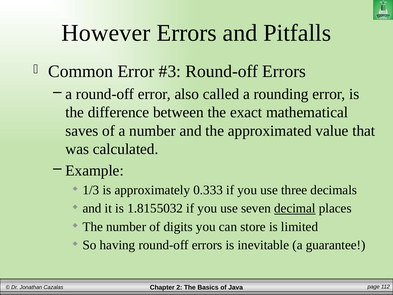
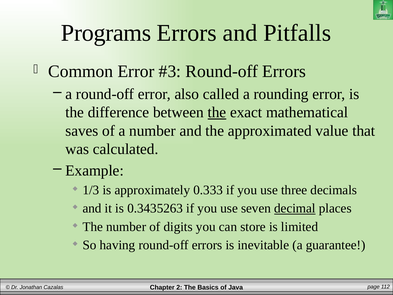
However: However -> Programs
the at (217, 112) underline: none -> present
1.8155032: 1.8155032 -> 0.3435263
